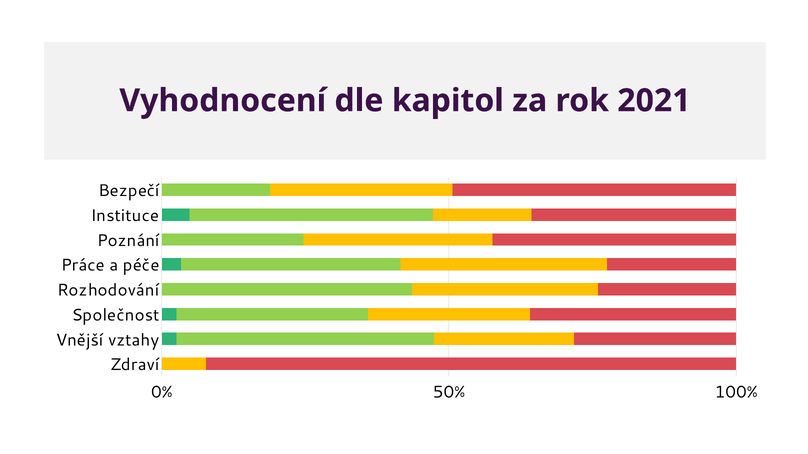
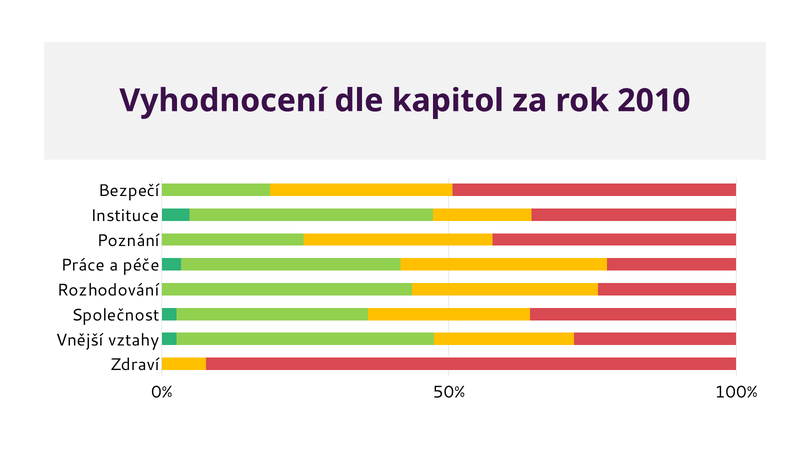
2021: 2021 -> 2010
